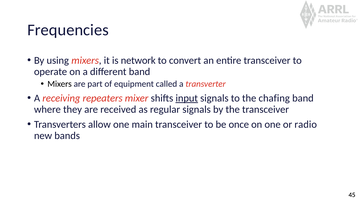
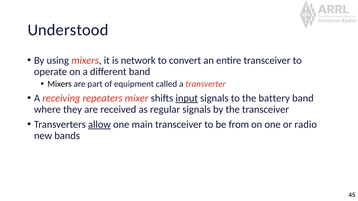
Frequencies: Frequencies -> Understood
chafing: chafing -> battery
allow underline: none -> present
once: once -> from
